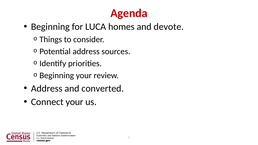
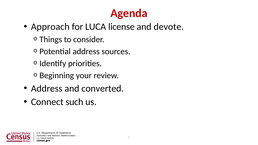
Beginning at (50, 27): Beginning -> Approach
homes: homes -> license
Connect your: your -> such
